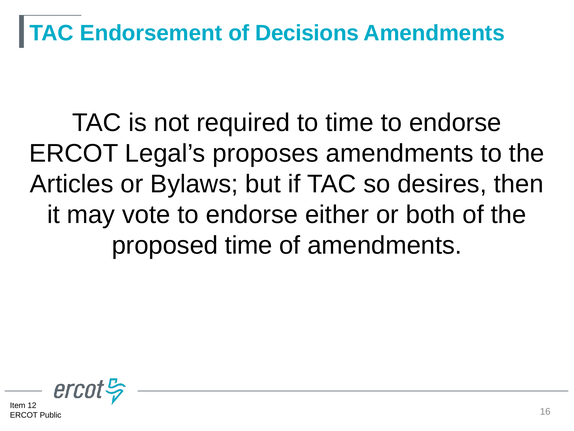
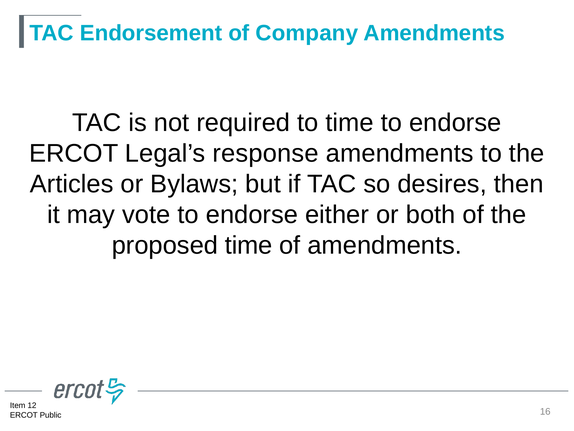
Decisions: Decisions -> Company
proposes: proposes -> response
